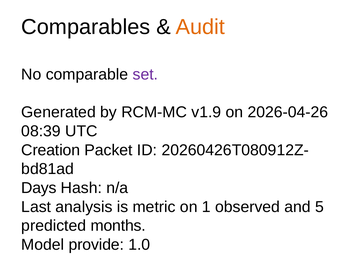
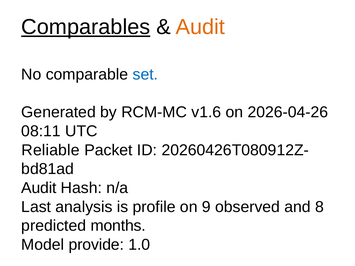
Comparables underline: none -> present
set colour: purple -> blue
v1.9: v1.9 -> v1.6
08:39: 08:39 -> 08:11
Creation: Creation -> Reliable
Days at (39, 188): Days -> Audit
metric: metric -> profile
1: 1 -> 9
5: 5 -> 8
